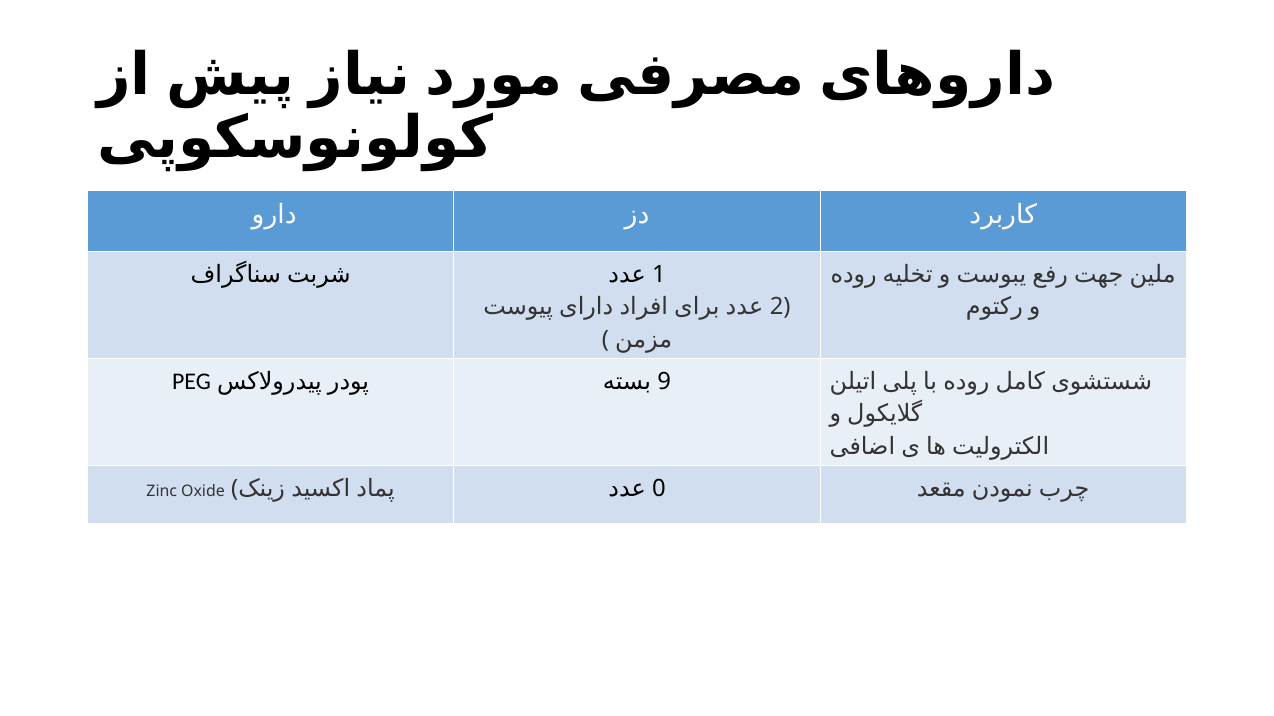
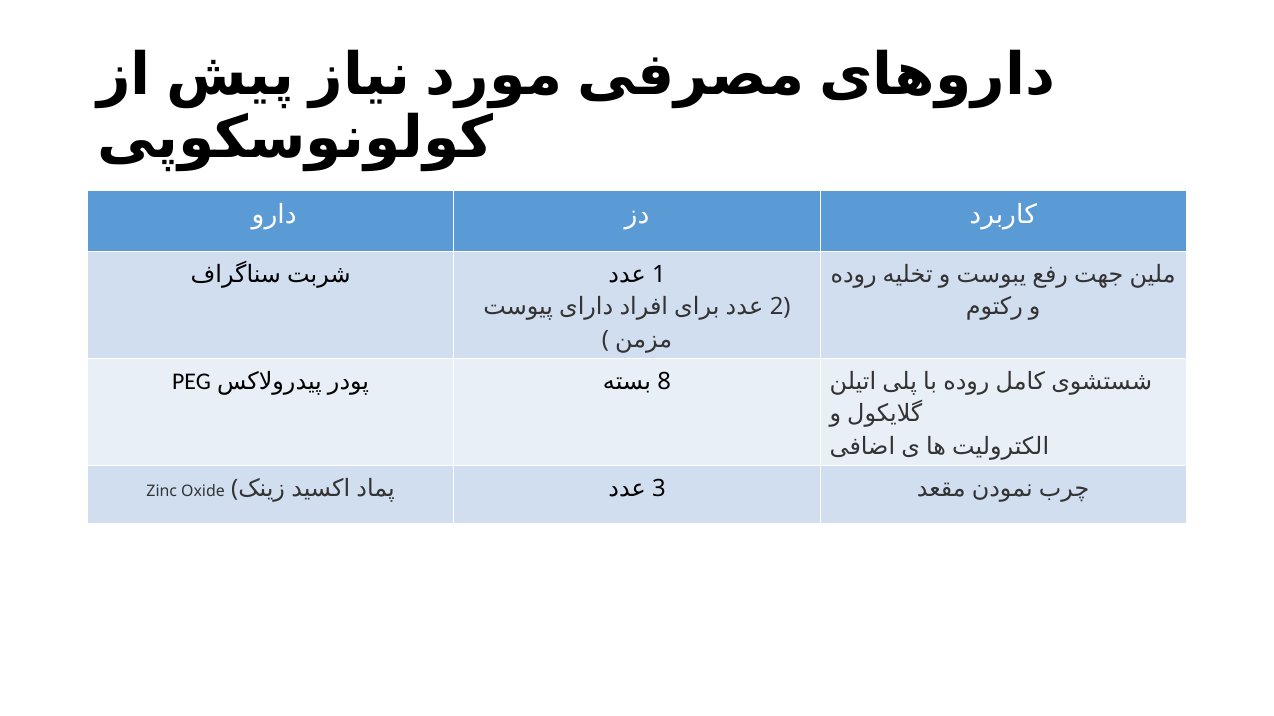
9: 9 -> 8
0: 0 -> 3
